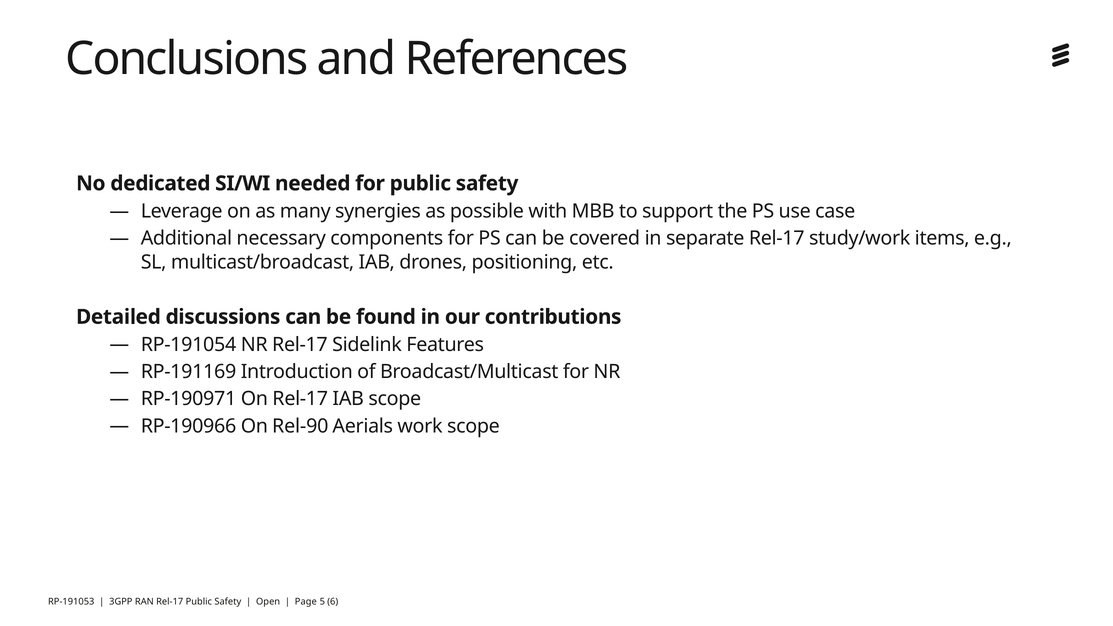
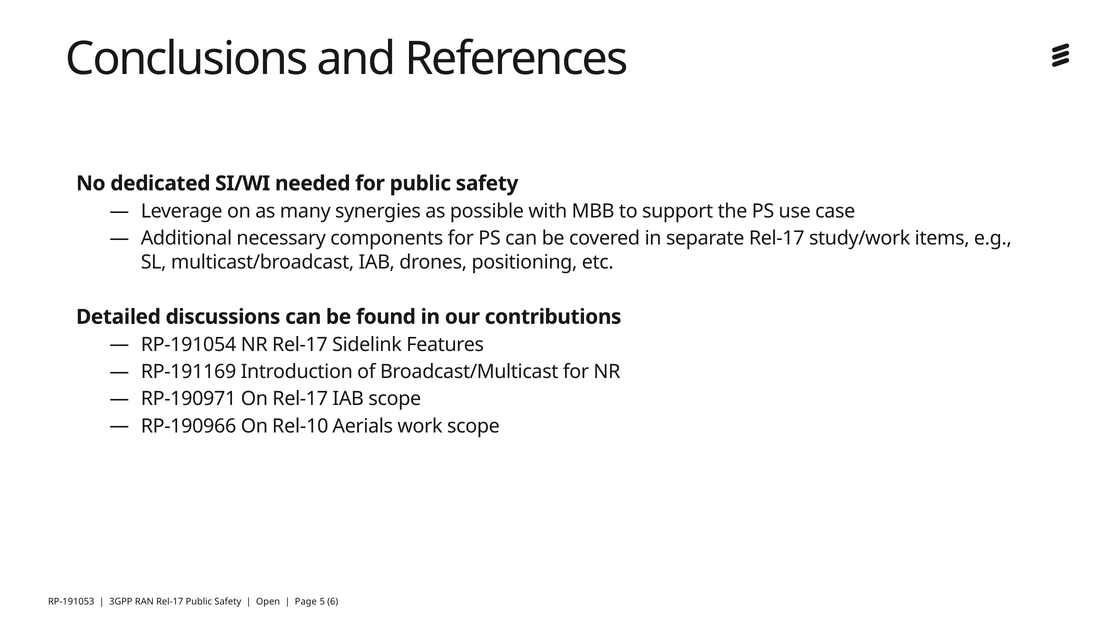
Rel-90: Rel-90 -> Rel-10
